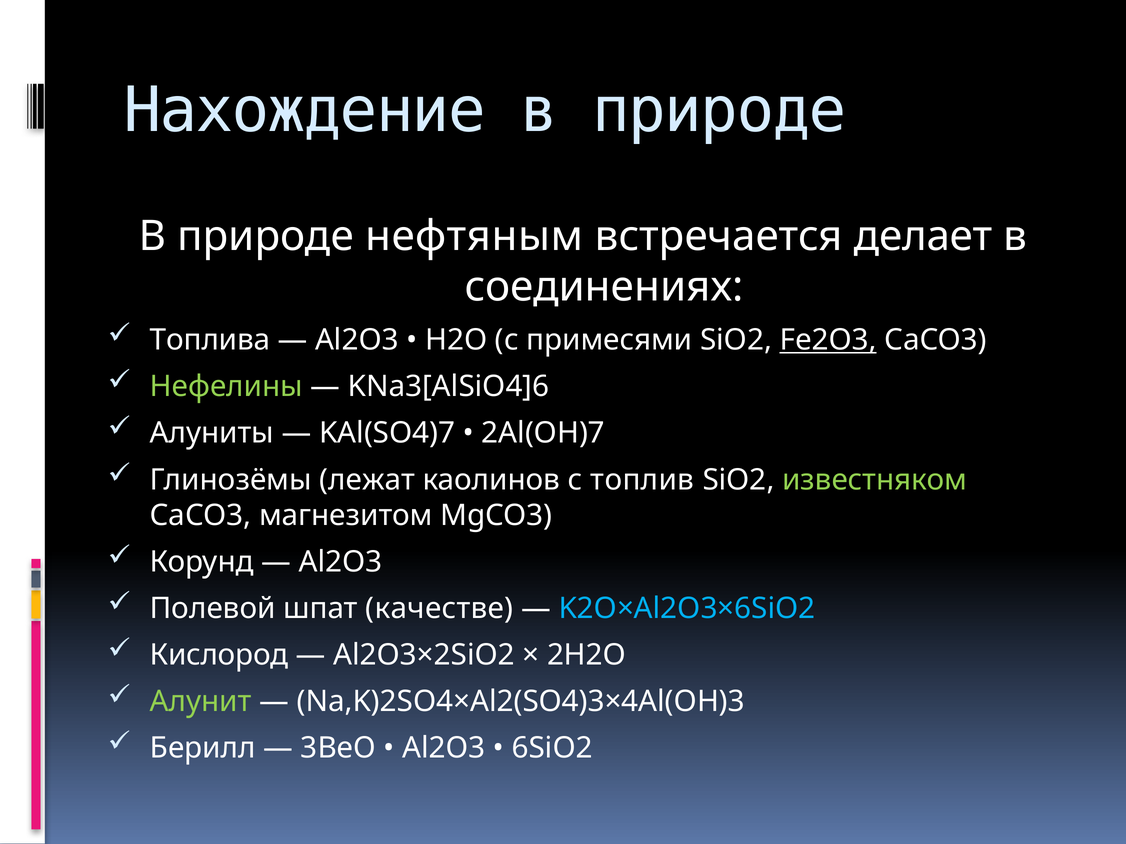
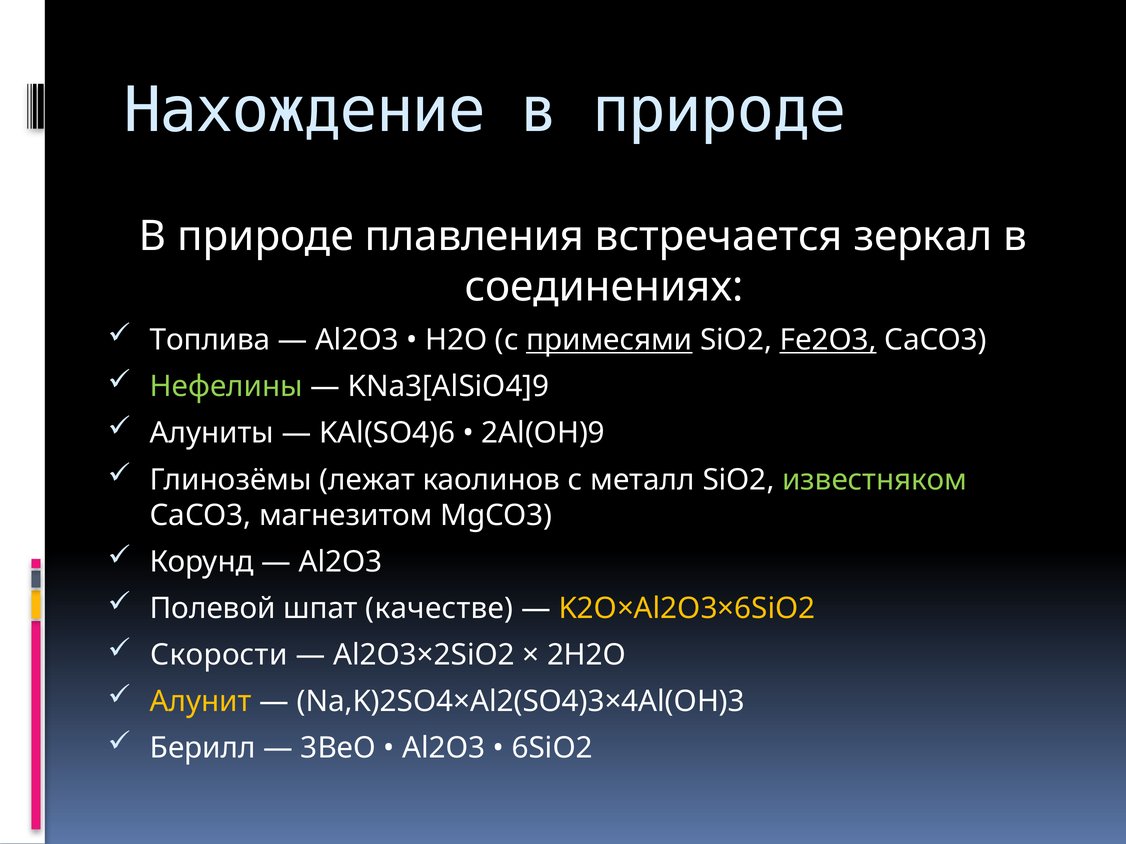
нефтяным: нефтяным -> плавления
делает: делает -> зеркал
примесями underline: none -> present
KNa3[AlSiO4]6: KNa3[AlSiO4]6 -> KNa3[AlSiO4]9
KAl(SO4)7: KAl(SO4)7 -> KAl(SO4)6
2Al(OH)7: 2Al(OH)7 -> 2Al(OH)9
топлив: топлив -> металл
K2O×Al2O3×6SiO2 colour: light blue -> yellow
Кислород: Кислород -> Скорости
Алунит colour: light green -> yellow
